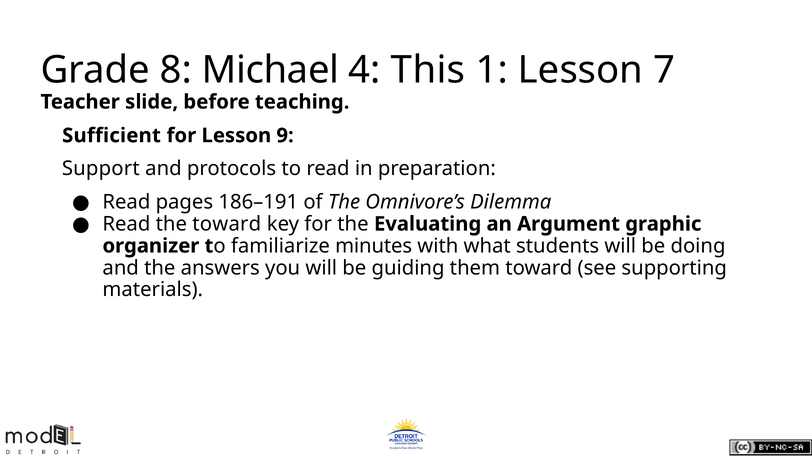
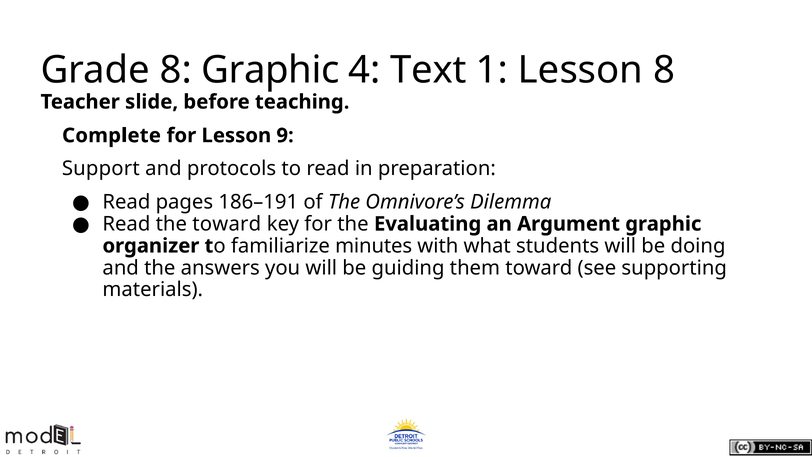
8 Michael: Michael -> Graphic
This: This -> Text
Lesson 7: 7 -> 8
Sufficient: Sufficient -> Complete
